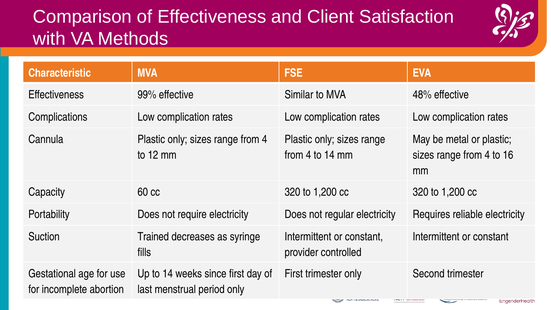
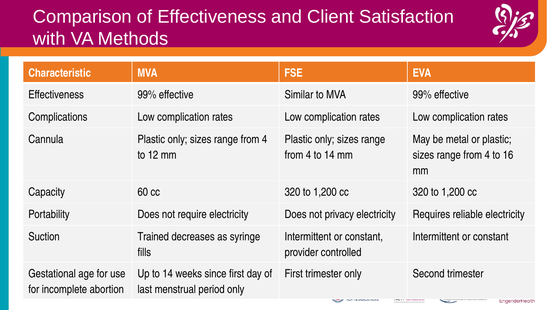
MVA 48%: 48% -> 99%
regular: regular -> privacy
